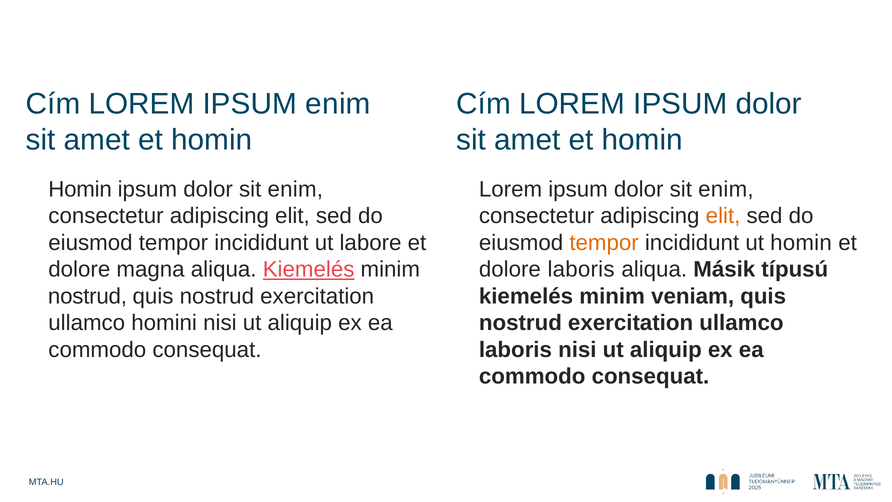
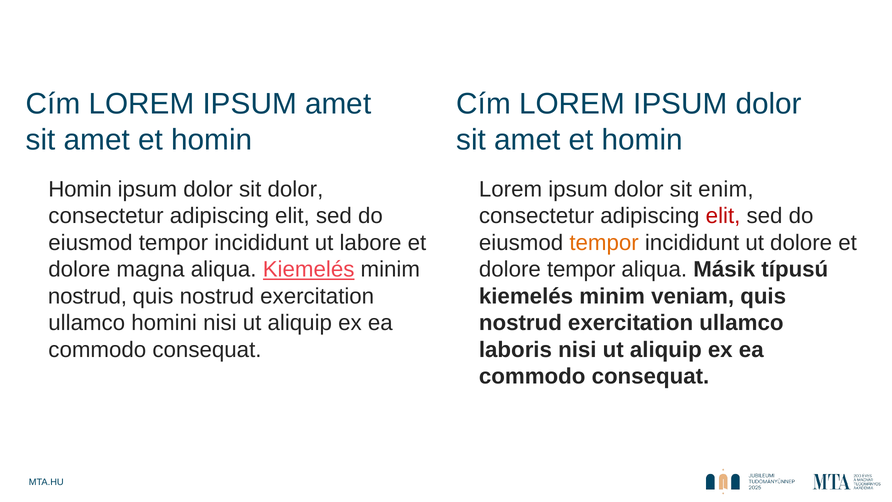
IPSUM enim: enim -> amet
enim at (295, 189): enim -> dolor
elit at (723, 216) colour: orange -> red
ut homin: homin -> dolore
dolore laboris: laboris -> tempor
